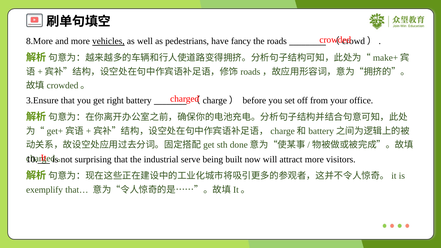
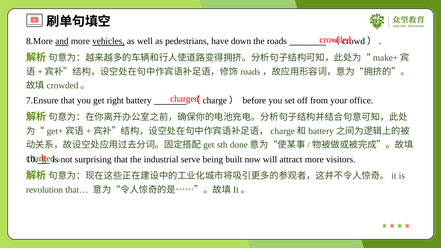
and underline: none -> present
fancy: fancy -> down
3.Ensure: 3.Ensure -> 7.Ensure
exemplify: exemplify -> revolution
